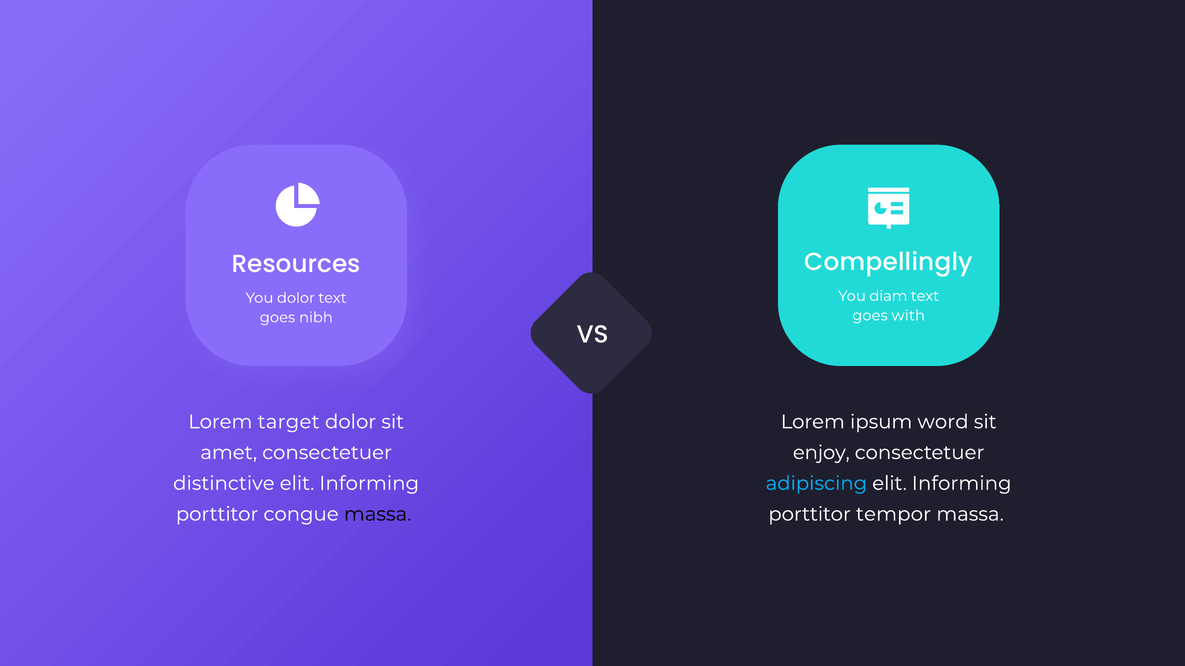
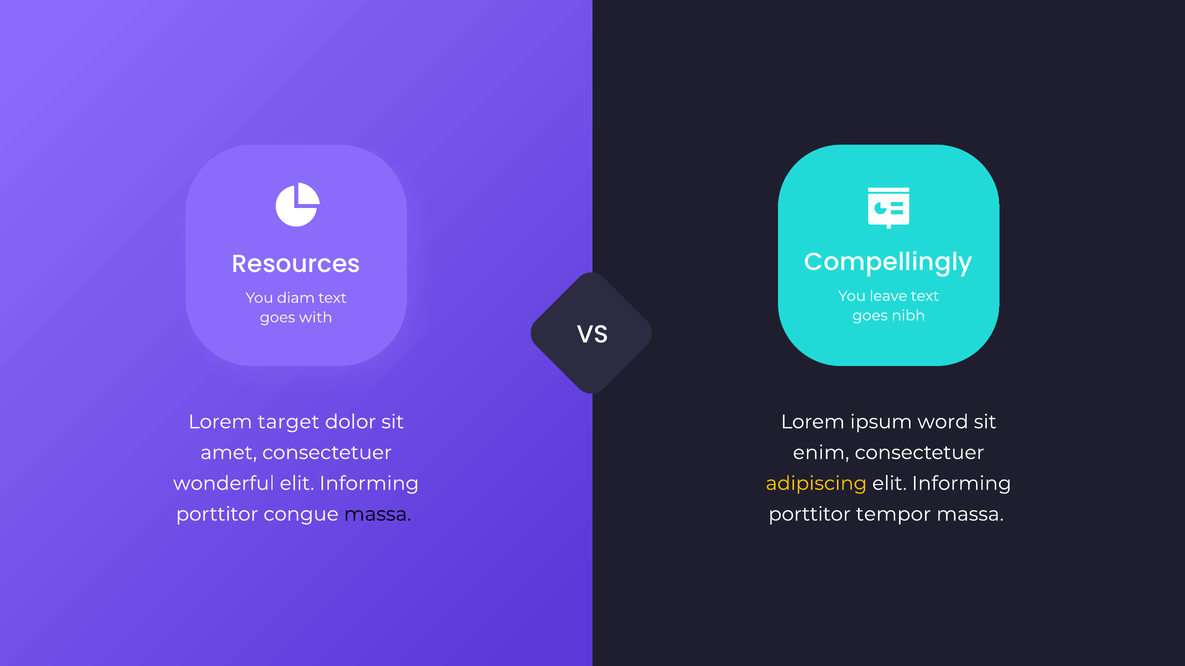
diam: diam -> leave
You dolor: dolor -> diam
with: with -> nibh
nibh: nibh -> with
enjoy: enjoy -> enim
distinctive: distinctive -> wonderful
adipiscing colour: light blue -> yellow
